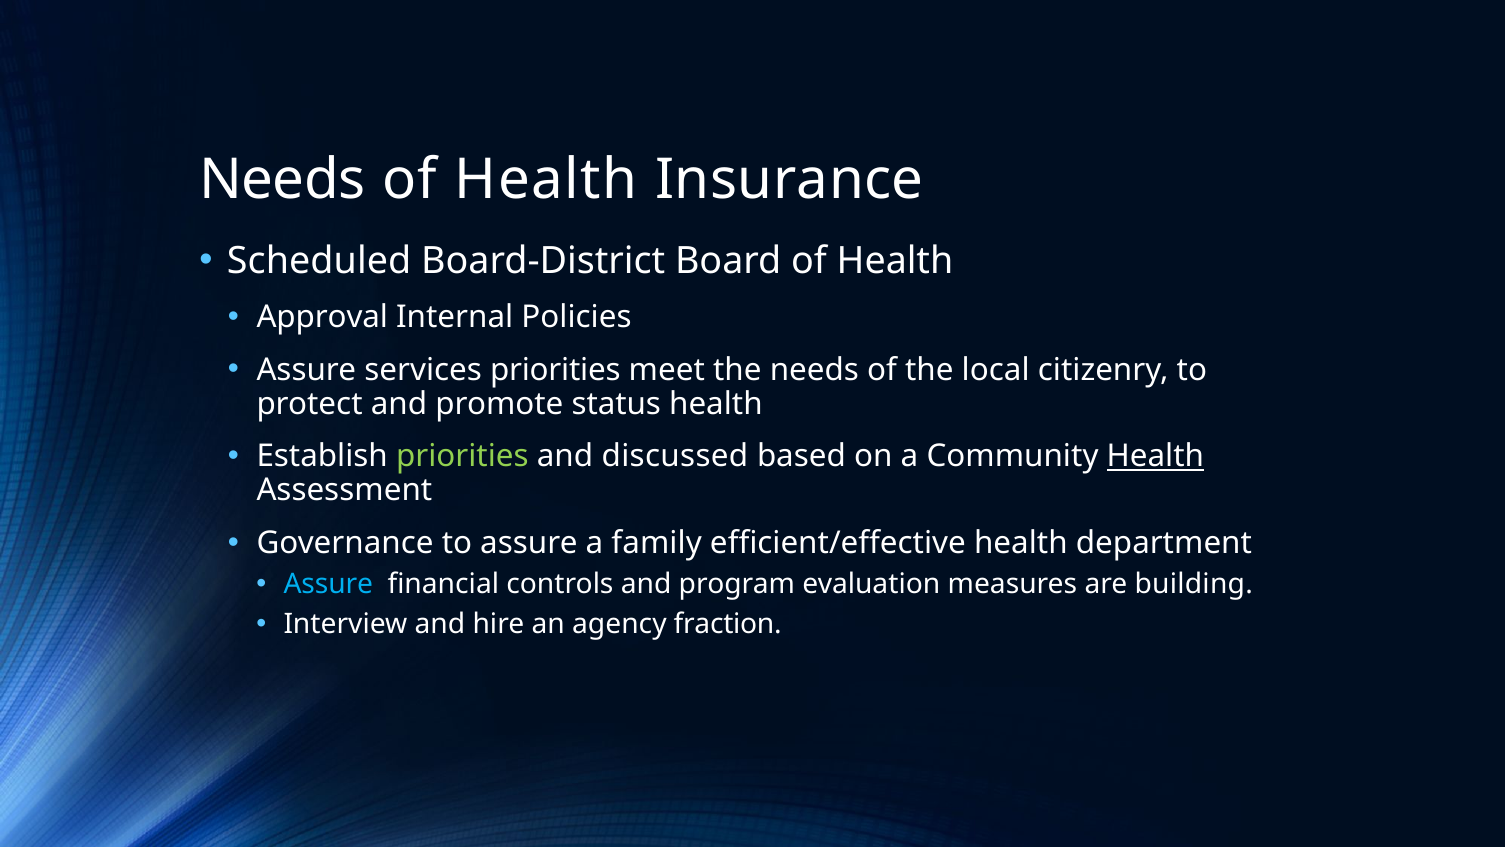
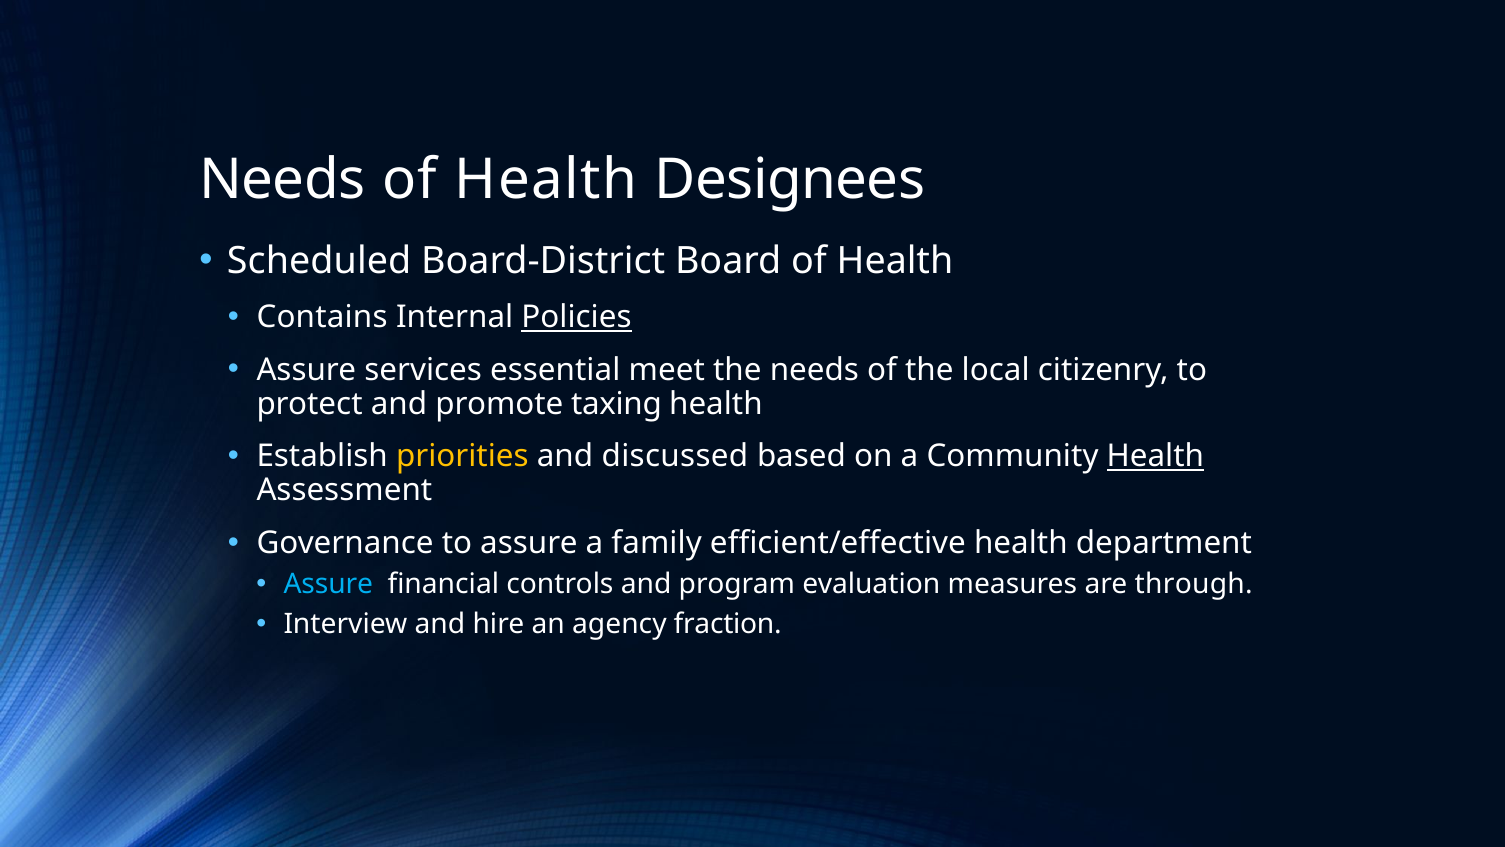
Insurance: Insurance -> Designees
Approval: Approval -> Contains
Policies underline: none -> present
services priorities: priorities -> essential
status: status -> taxing
priorities at (462, 456) colour: light green -> yellow
building: building -> through
